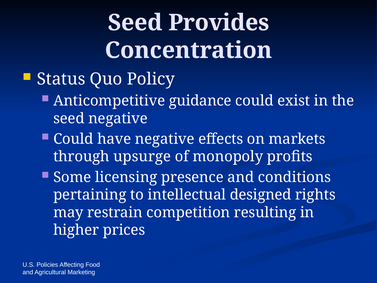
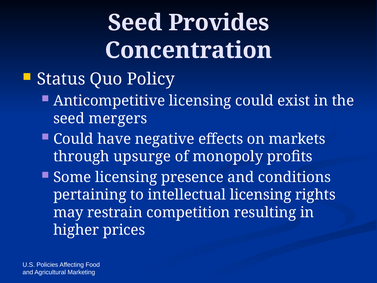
Anticompetitive guidance: guidance -> licensing
seed negative: negative -> mergers
intellectual designed: designed -> licensing
